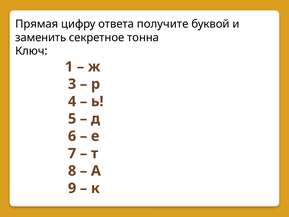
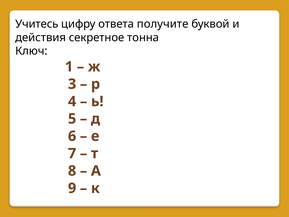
Прямая: Прямая -> Учитесь
заменить: заменить -> действия
